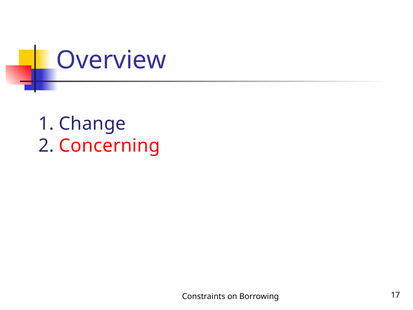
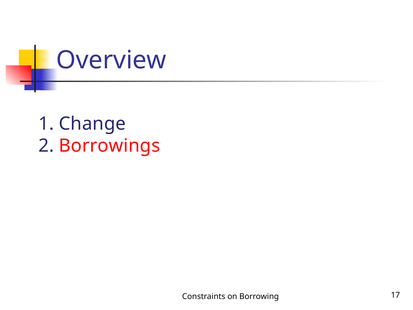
Concerning: Concerning -> Borrowings
